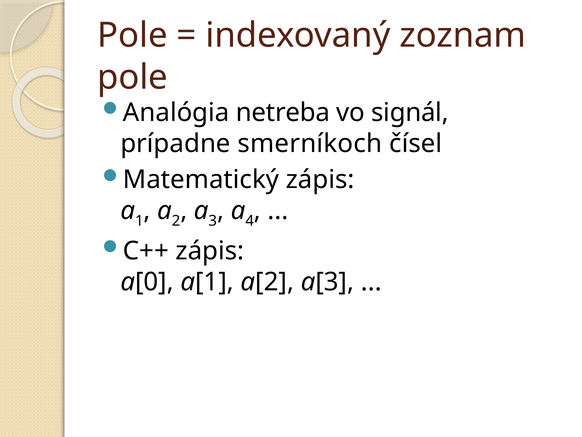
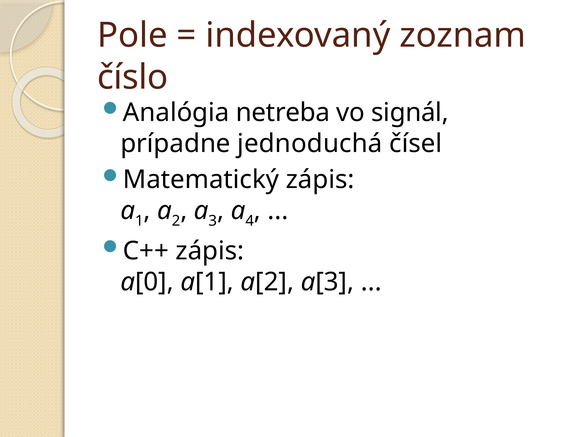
pole at (133, 77): pole -> číslo
smerníkoch: smerníkoch -> jednoduchá
